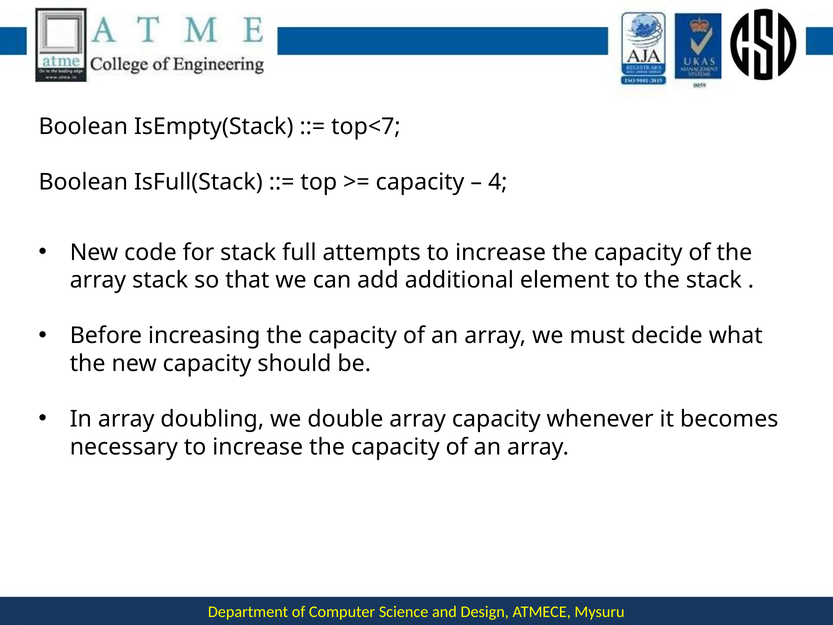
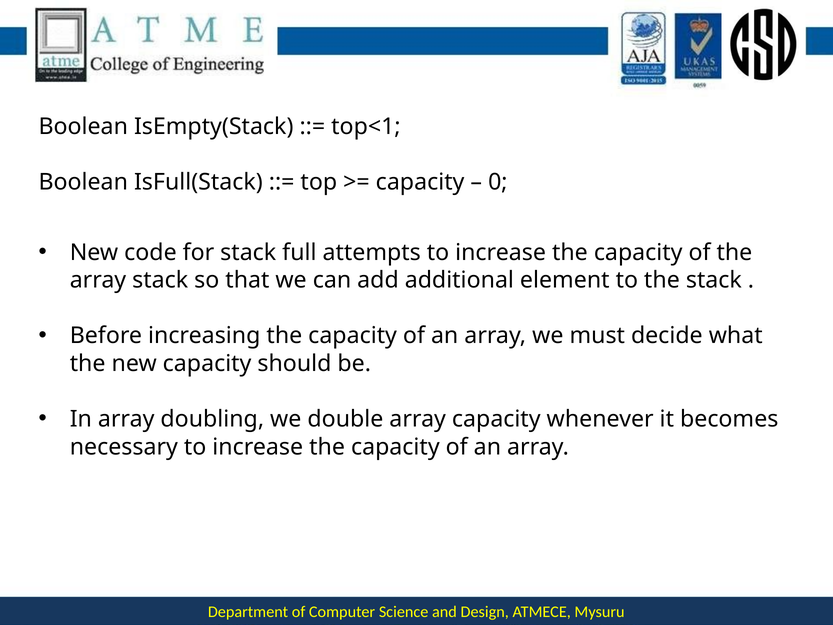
top<7: top<7 -> top<1
4: 4 -> 0
